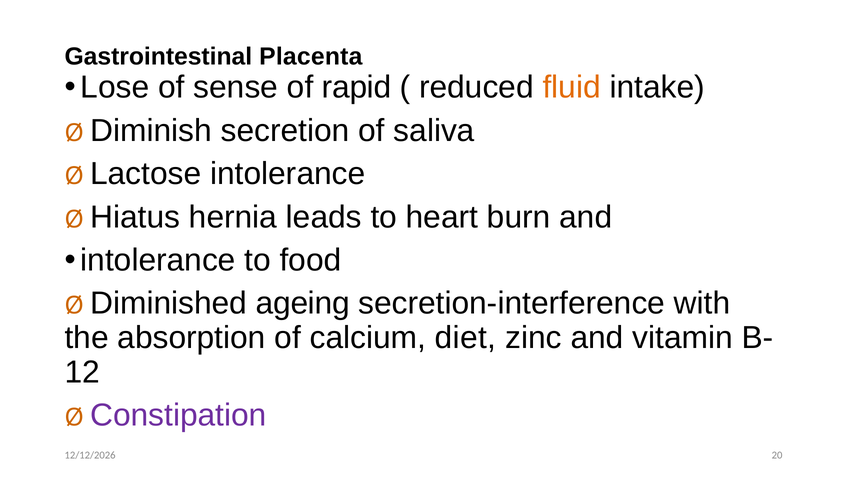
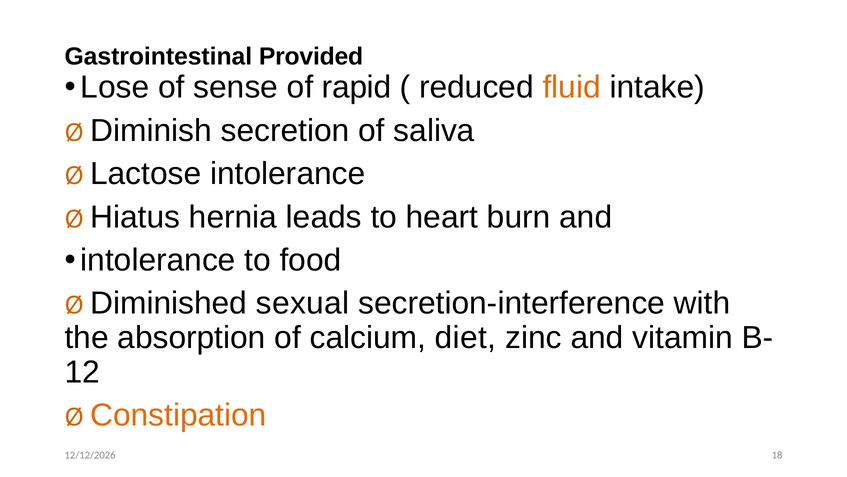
Placenta: Placenta -> Provided
ageing: ageing -> sexual
Constipation colour: purple -> orange
20: 20 -> 18
